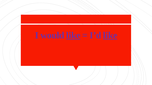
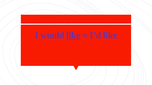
like at (110, 36) underline: present -> none
